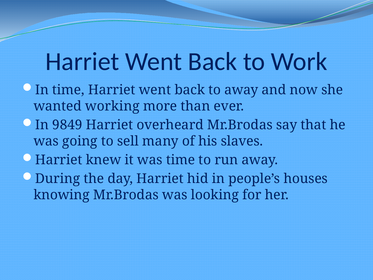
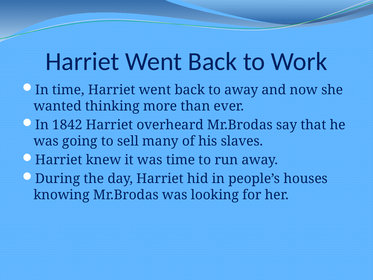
working: working -> thinking
9849: 9849 -> 1842
